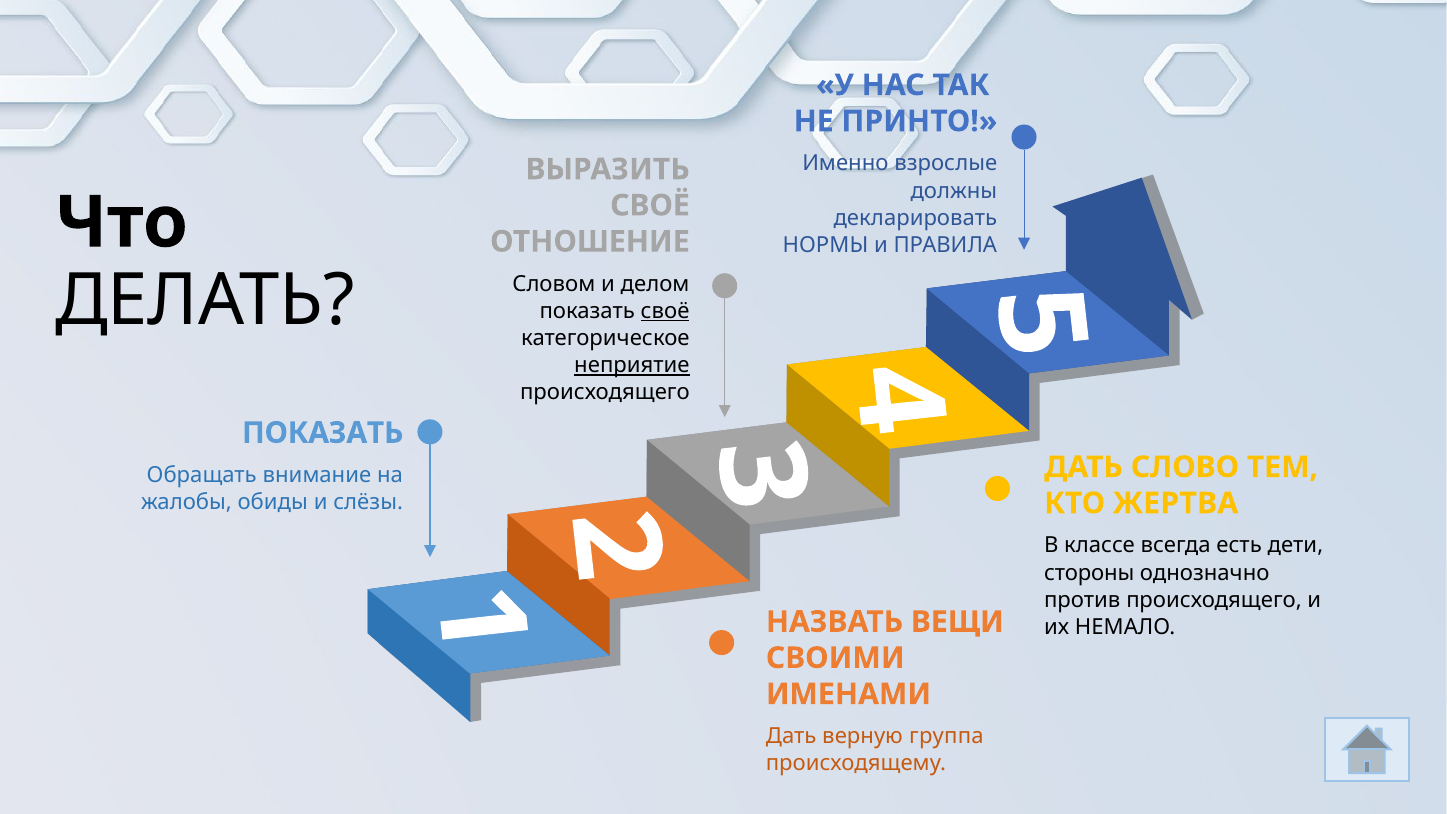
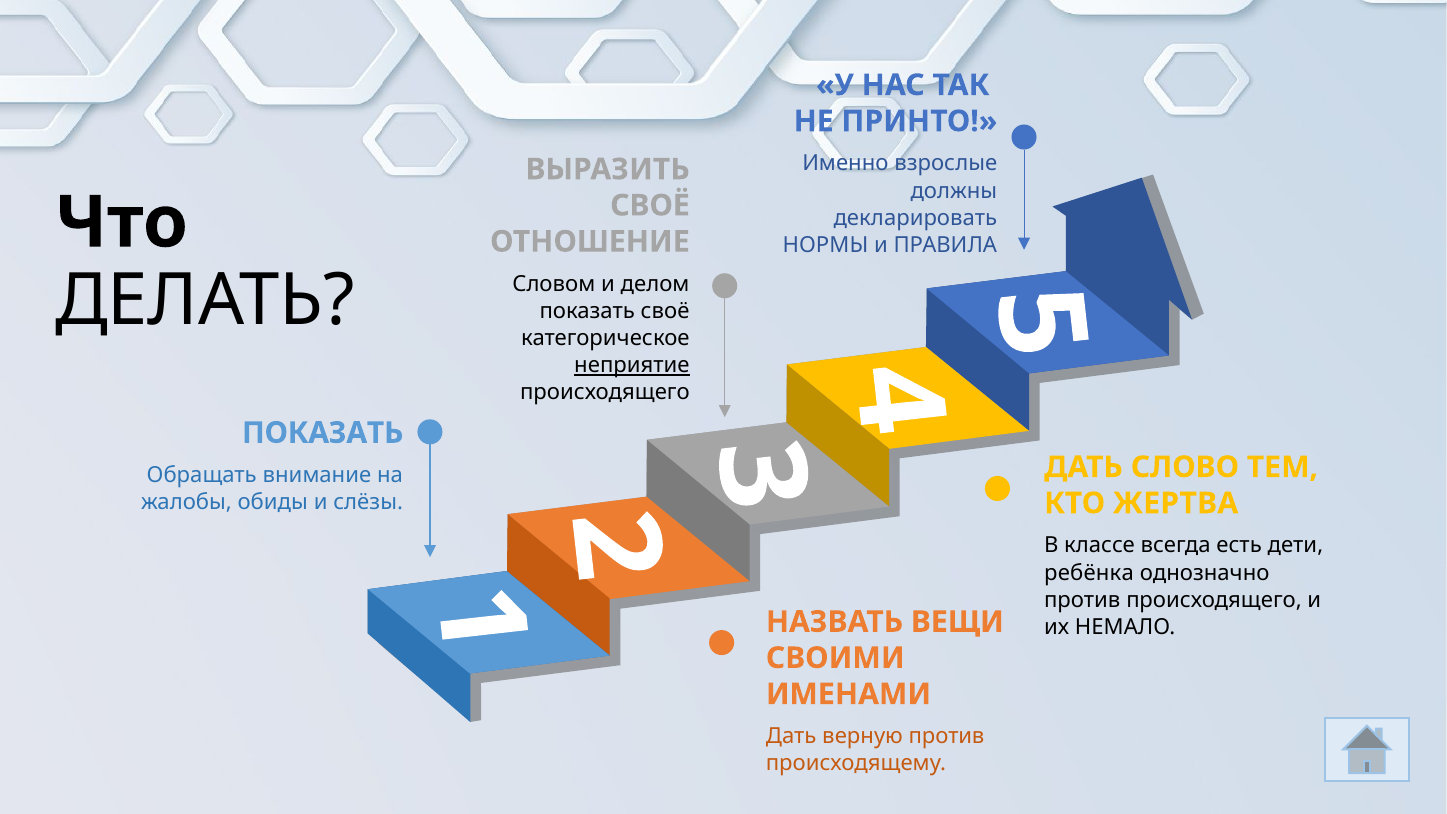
своё at (665, 311) underline: present -> none
стороны: стороны -> ребёнка
верную группа: группа -> против
